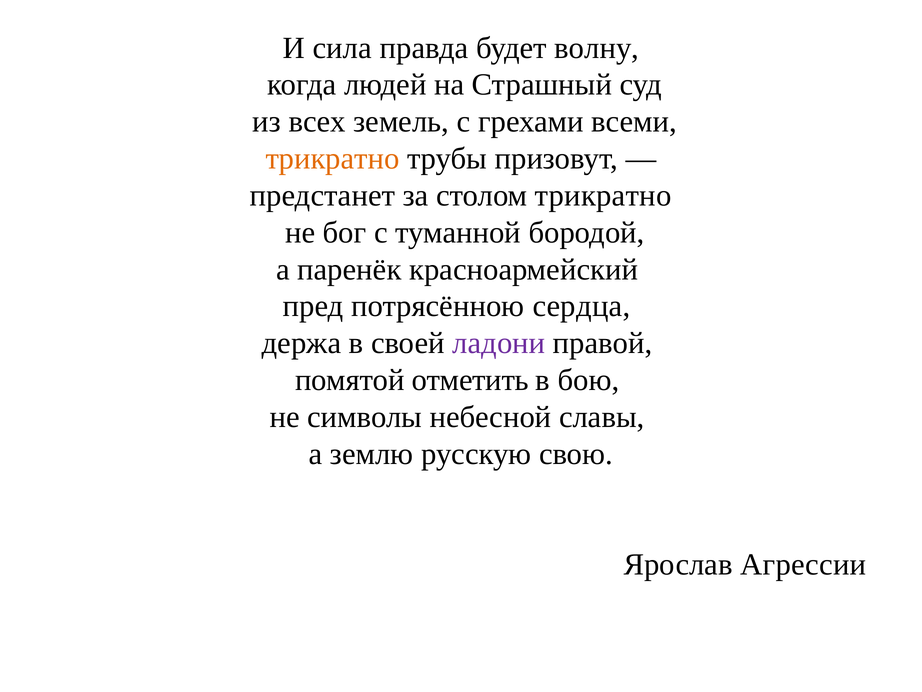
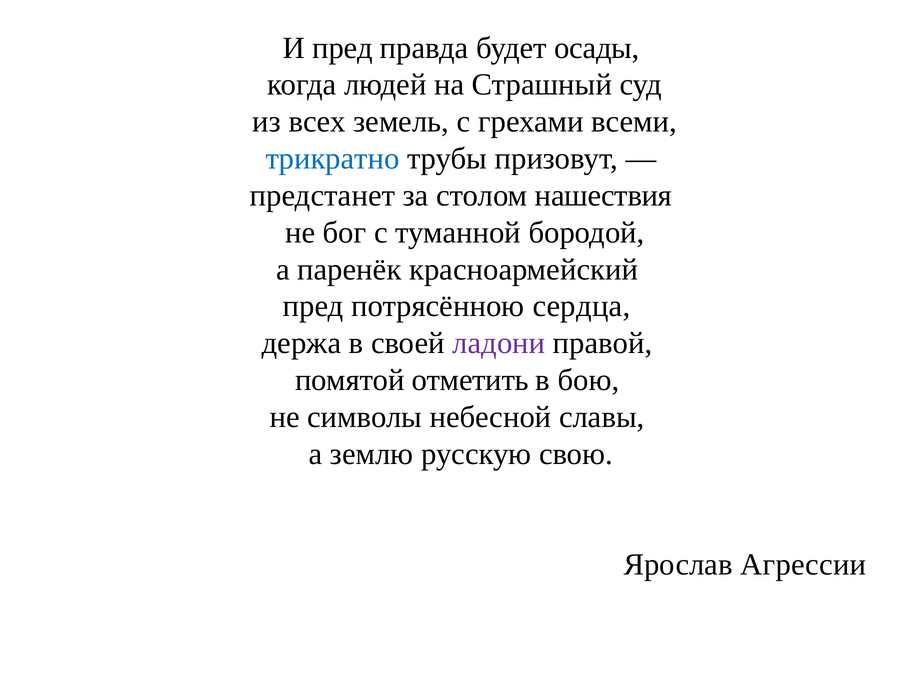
И сила: сила -> пред
волну: волну -> осады
трикратно at (333, 159) colour: orange -> blue
столом трикратно: трикратно -> нашествия
